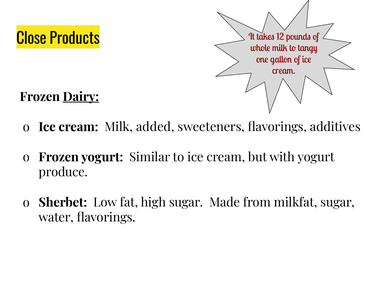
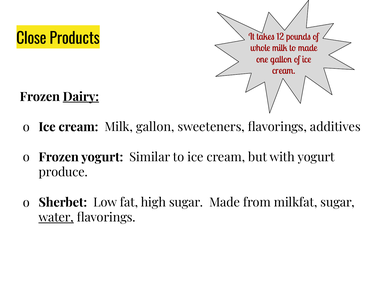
to tangy: tangy -> made
Milk added: added -> gallon
water underline: none -> present
